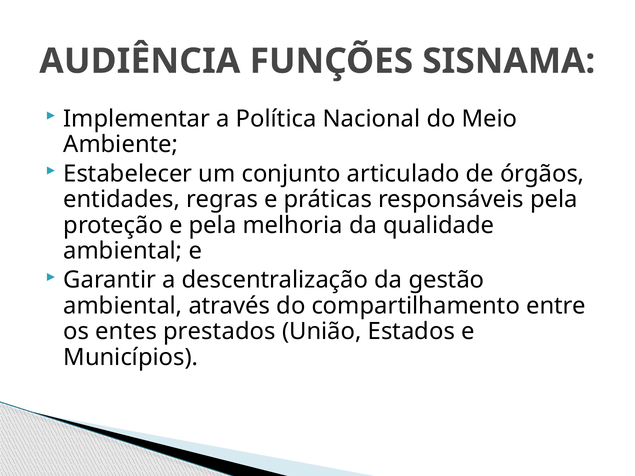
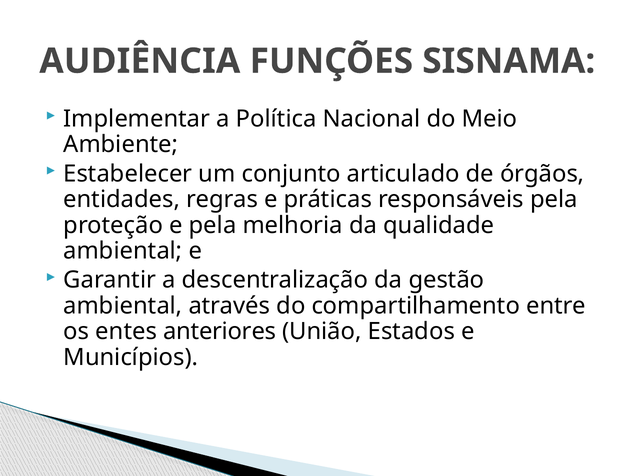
prestados: prestados -> anteriores
